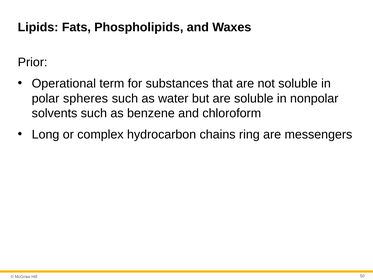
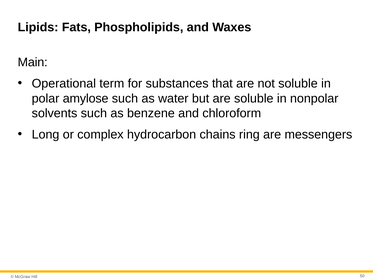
Prior: Prior -> Main
spheres: spheres -> amylose
